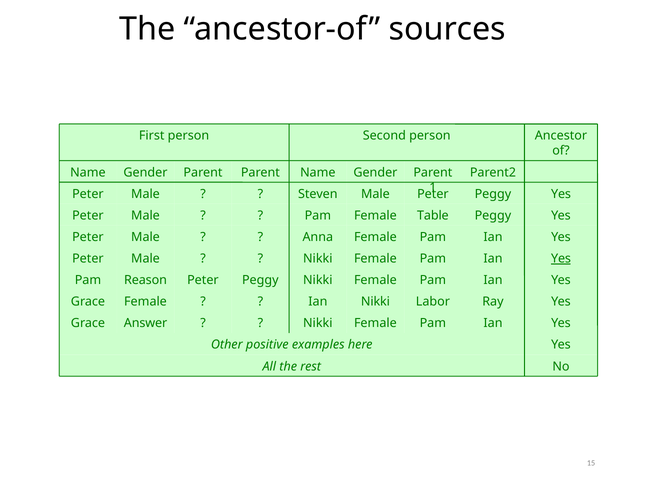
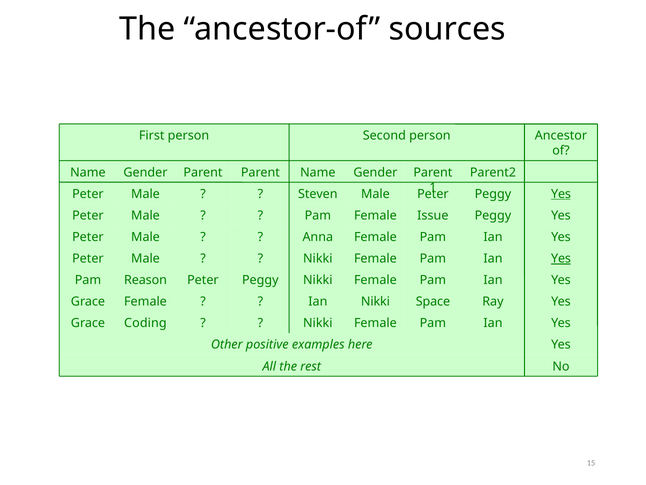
Yes at (561, 194) underline: none -> present
Table: Table -> Issue
Labor: Labor -> Space
Answer: Answer -> Coding
